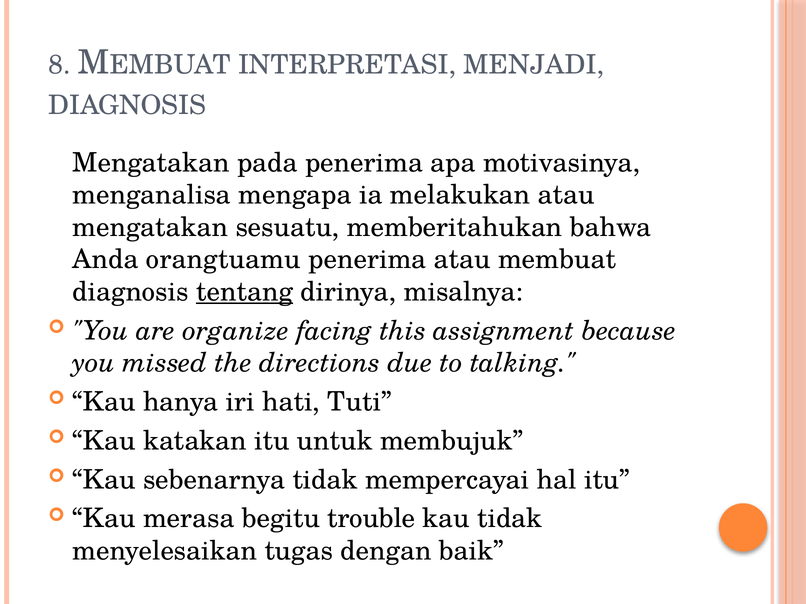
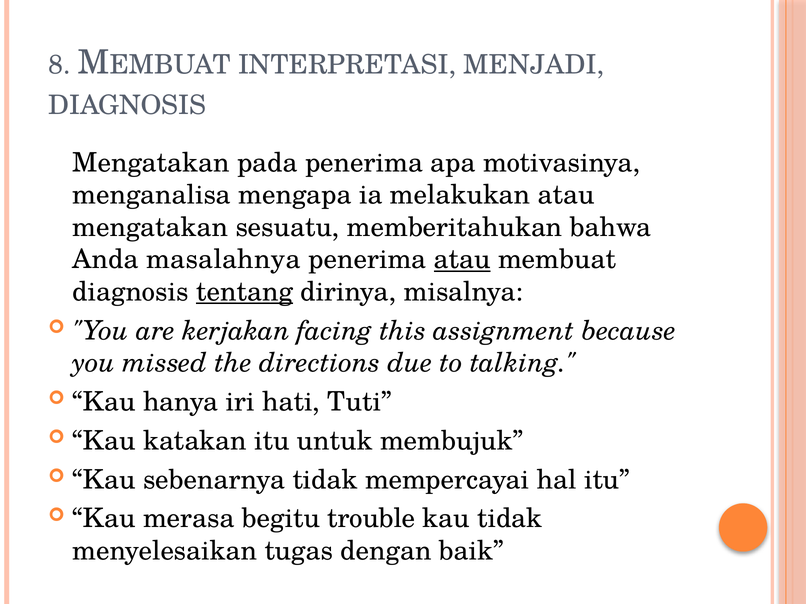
orangtuamu: orangtuamu -> masalahnya
atau at (462, 260) underline: none -> present
organize: organize -> kerjakan
